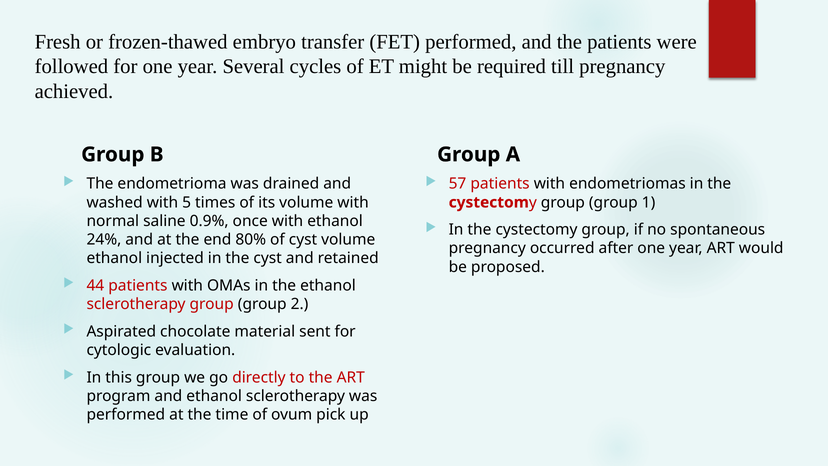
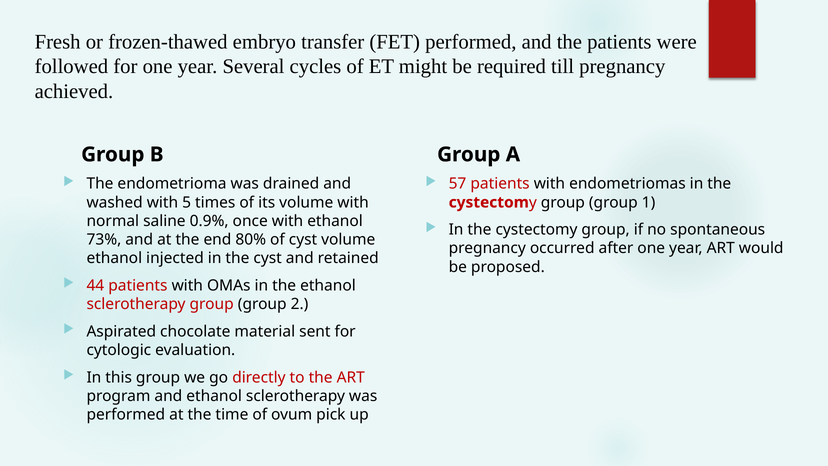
24%: 24% -> 73%
